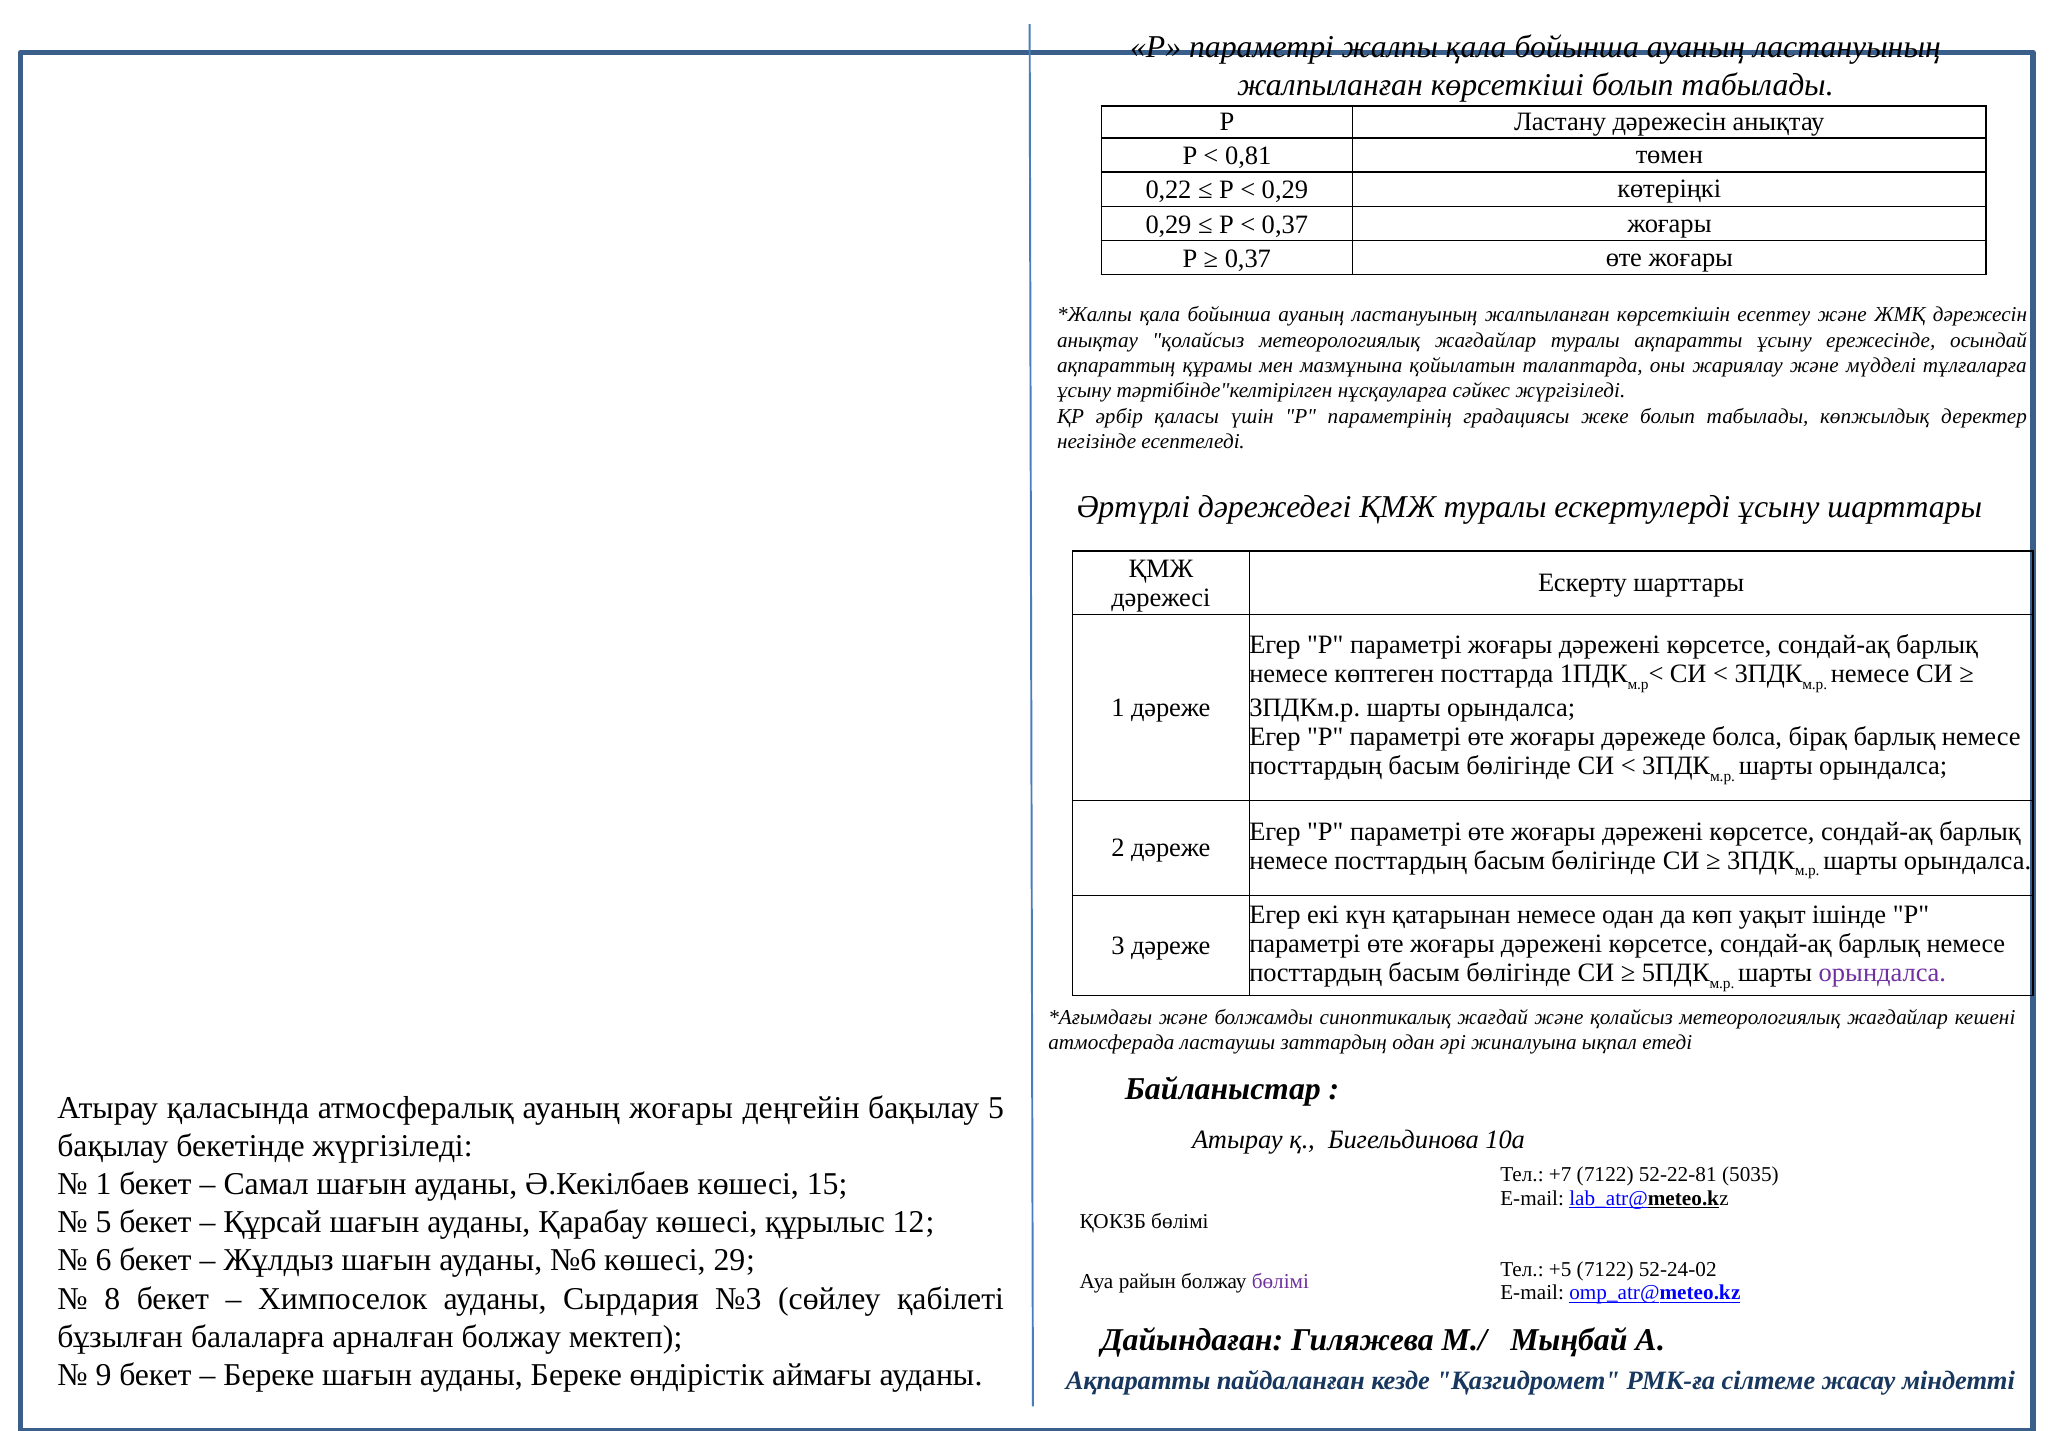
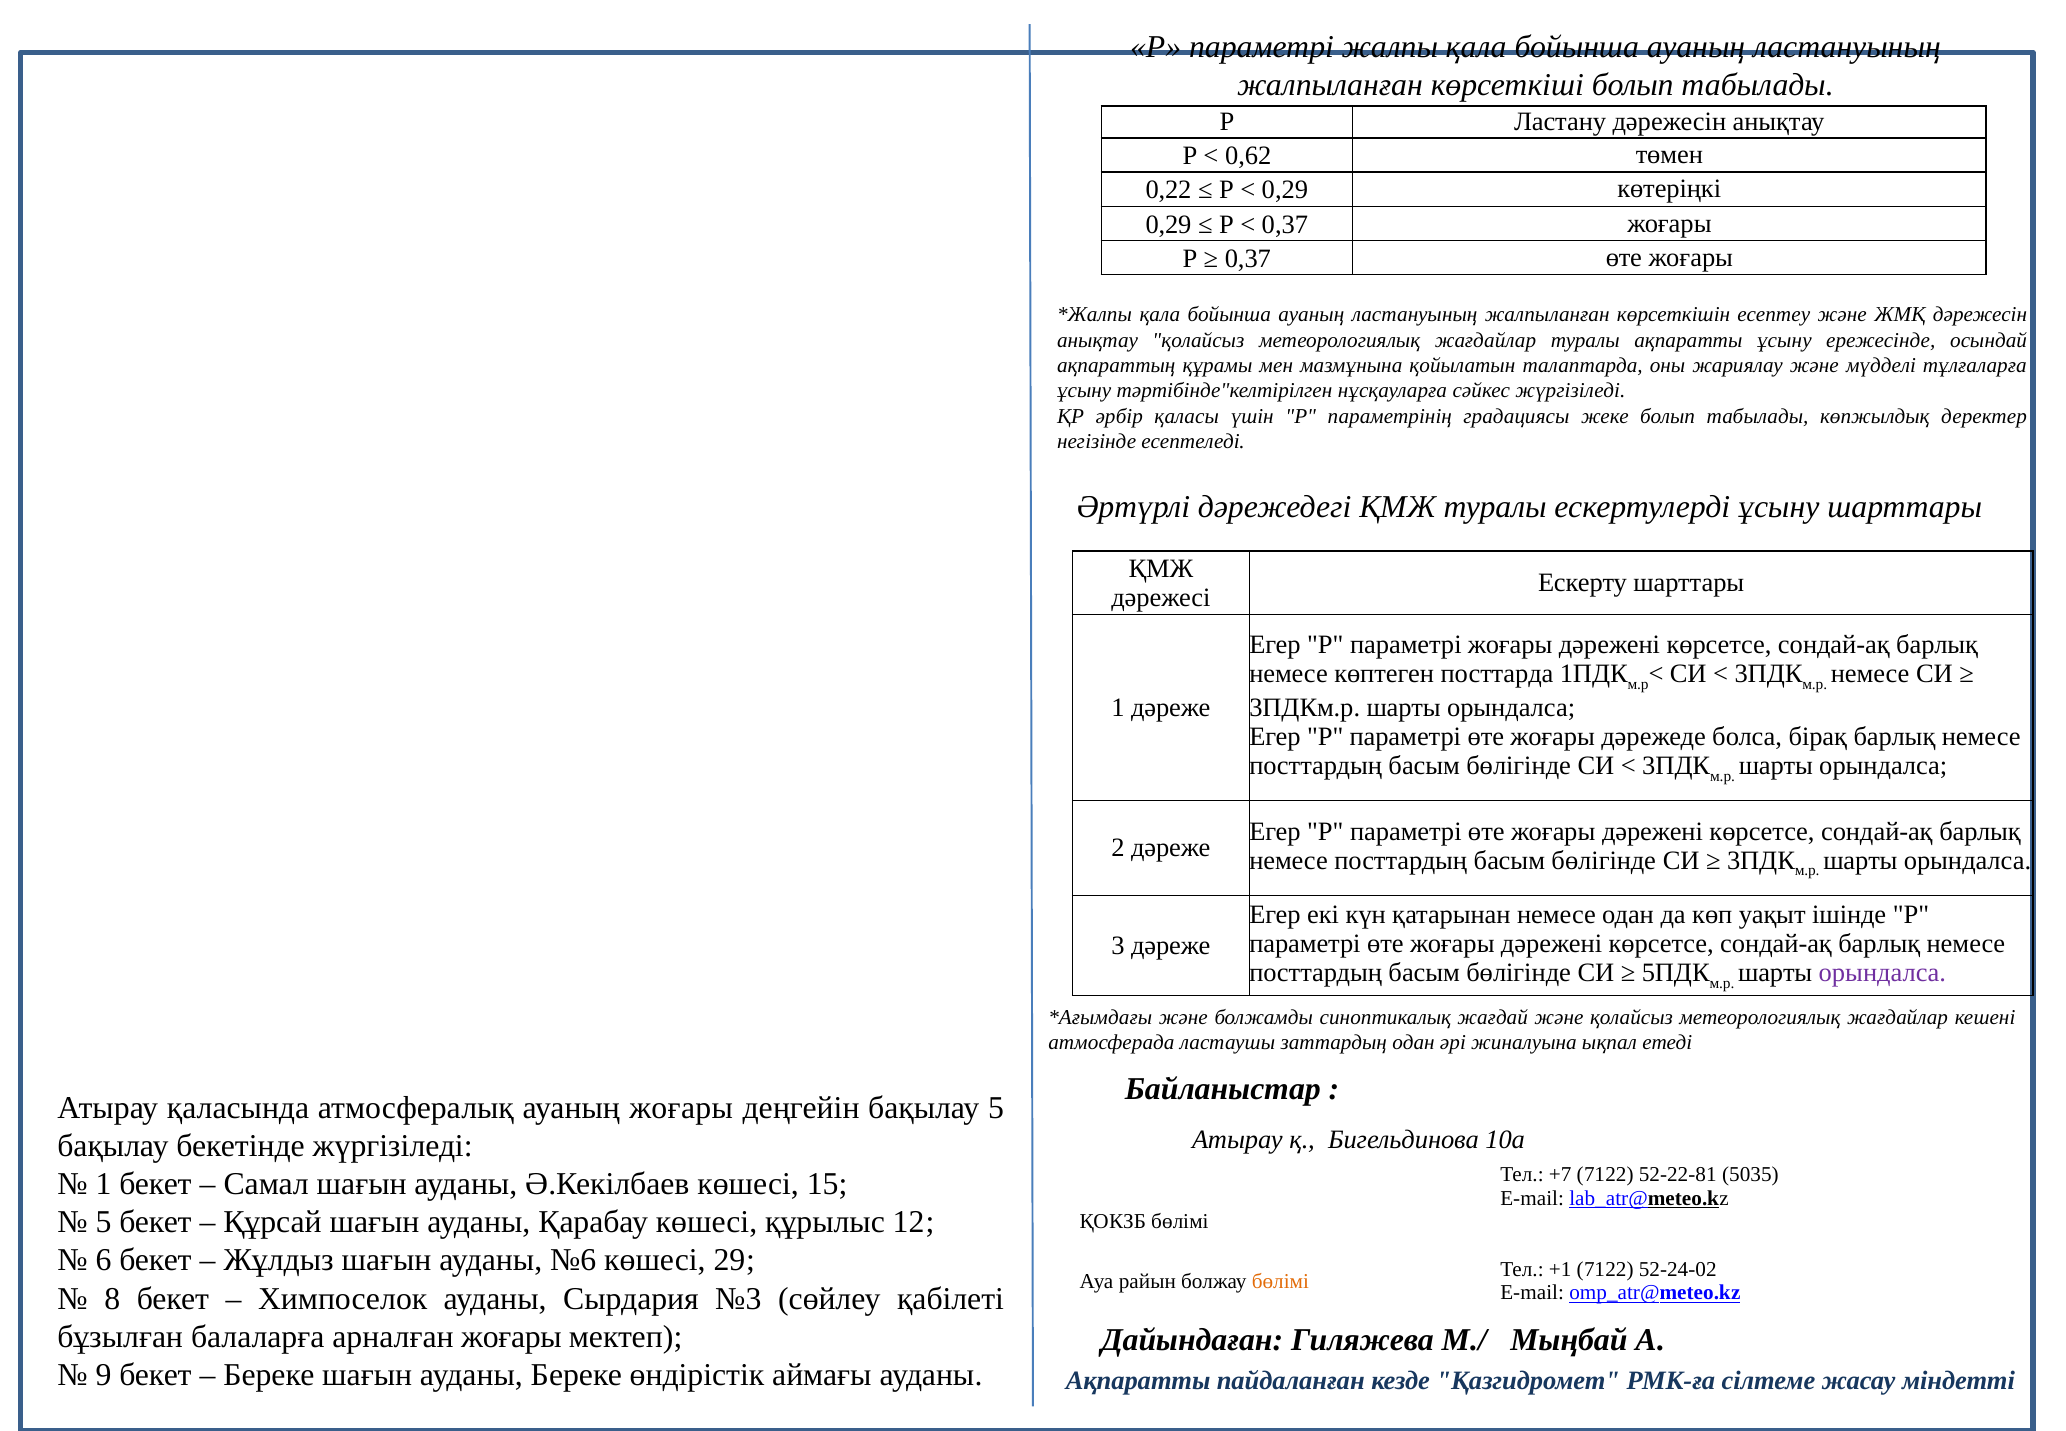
0,81: 0,81 -> 0,62
+5: +5 -> +1
бөлімі at (1280, 1280) colour: purple -> orange
арналған болжау: болжау -> жоғары
